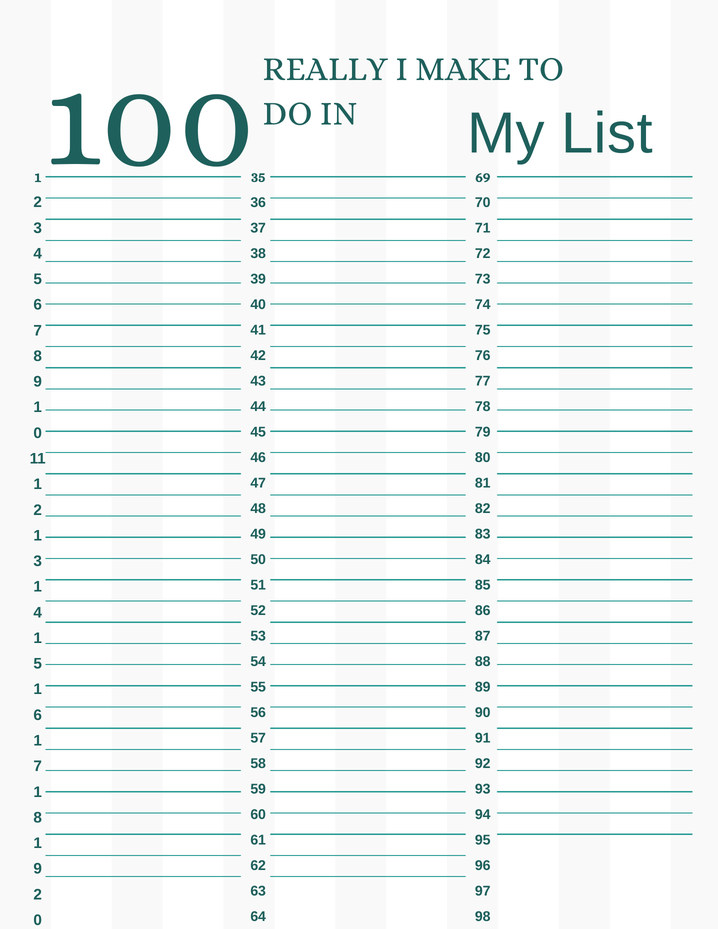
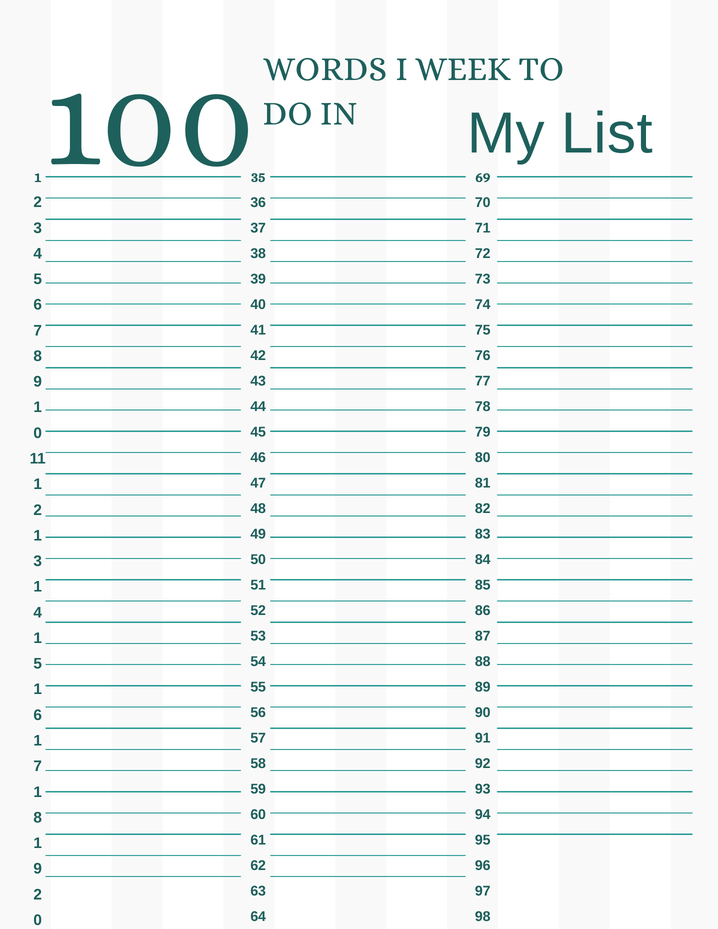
REALLY: REALLY -> WORDS
MAKE: MAKE -> WEEK
